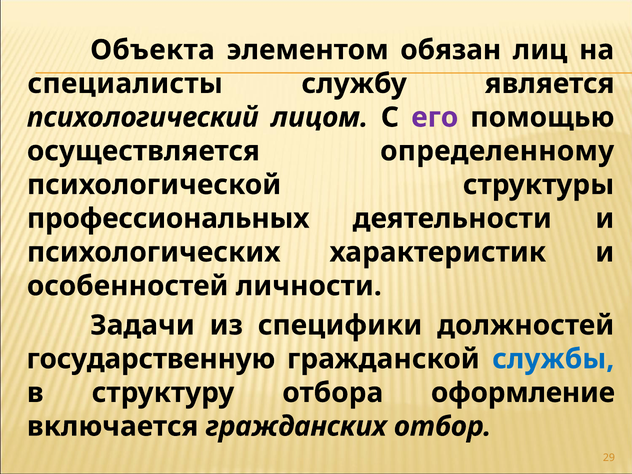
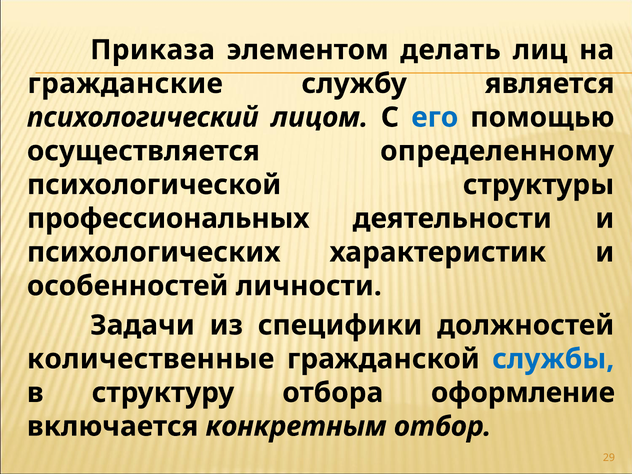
Объекта: Объекта -> Приказа
обязан: обязан -> делать
специалисты: специалисты -> гражданские
его colour: purple -> blue
государственную: государственную -> количественные
гражданских: гражданских -> конкретным
